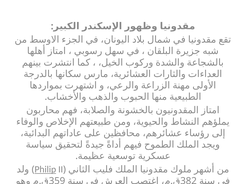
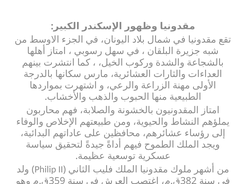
Philip underline: present -> none
